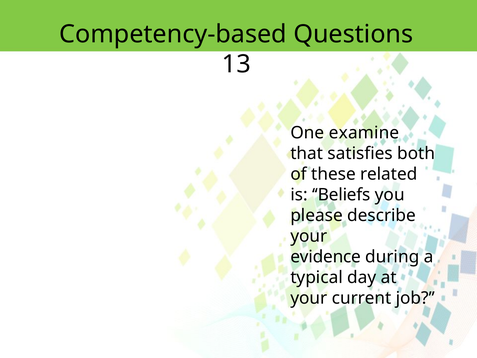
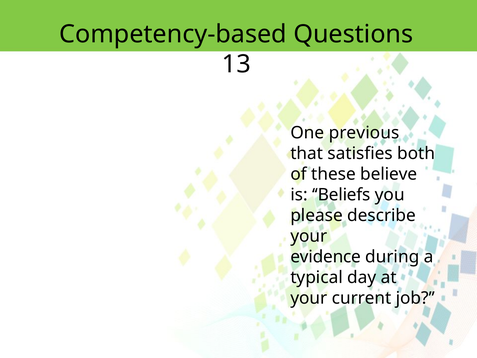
examine: examine -> previous
related: related -> believe
